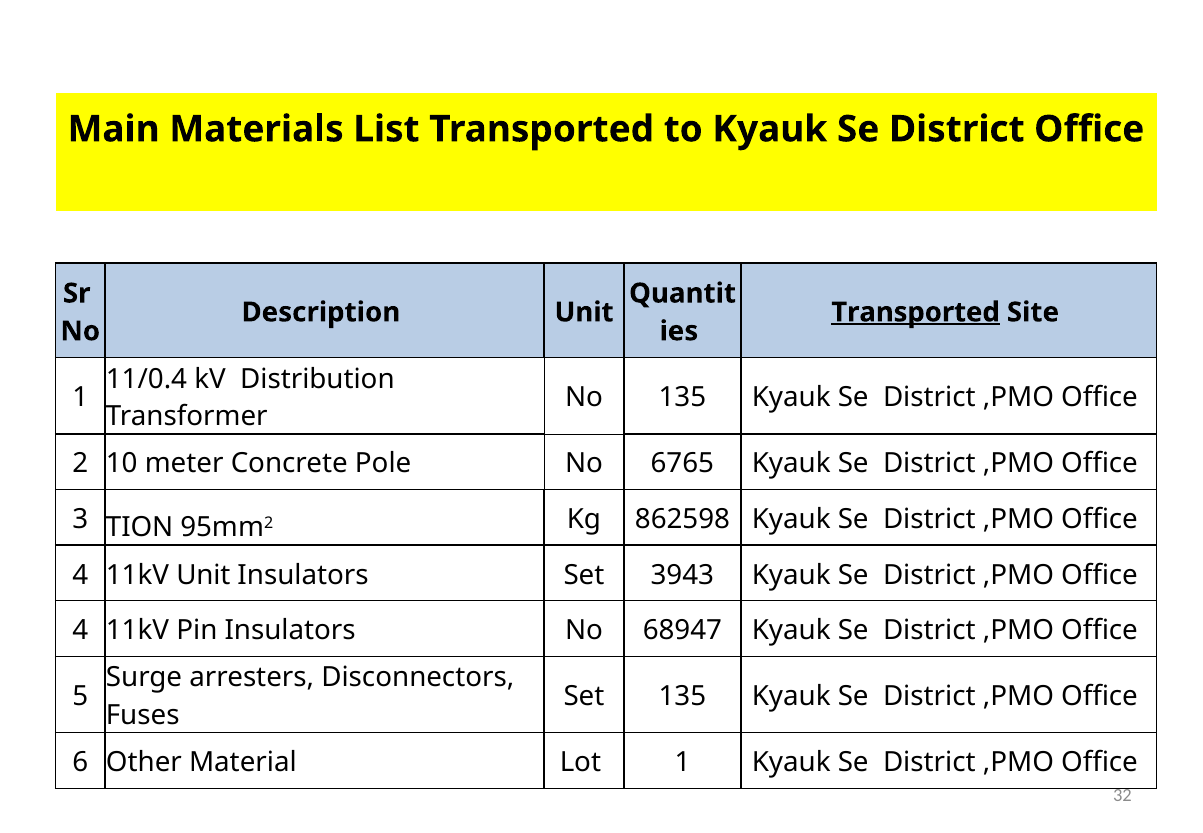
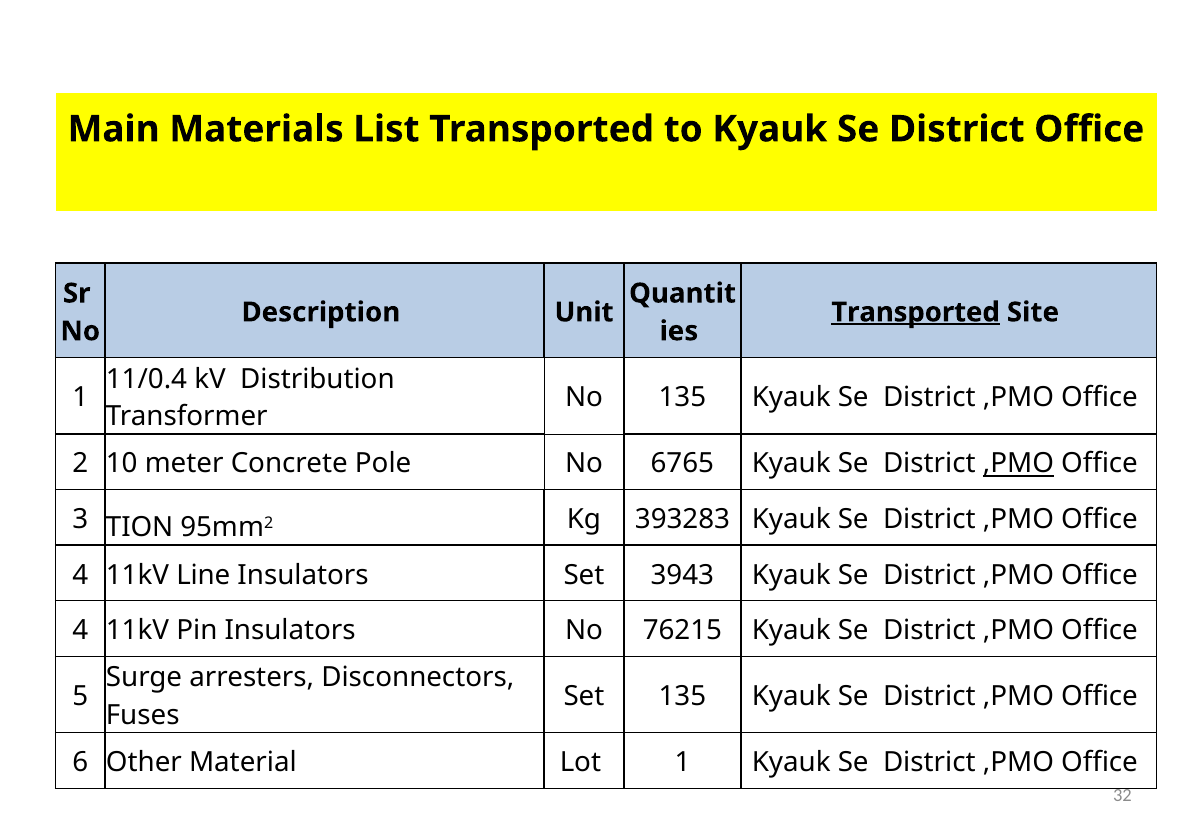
,PMO at (1018, 464) underline: none -> present
862598: 862598 -> 393283
11kV Unit: Unit -> Line
68947: 68947 -> 76215
